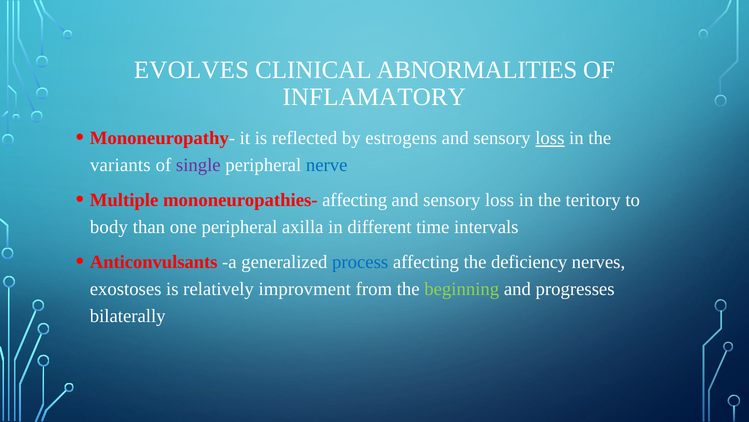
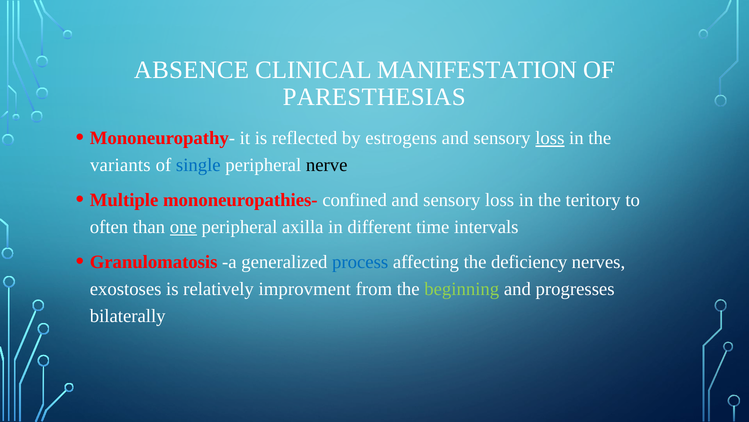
EVOLVES: EVOLVES -> ABSENCE
ABNORMALITIES: ABNORMALITIES -> MANIFESTATION
INFLAMATORY: INFLAMATORY -> PARESTHESIAS
single colour: purple -> blue
nerve colour: blue -> black
mononeuropathies- affecting: affecting -> confined
body: body -> often
one underline: none -> present
Anticonvulsants: Anticonvulsants -> Granulomatosis
